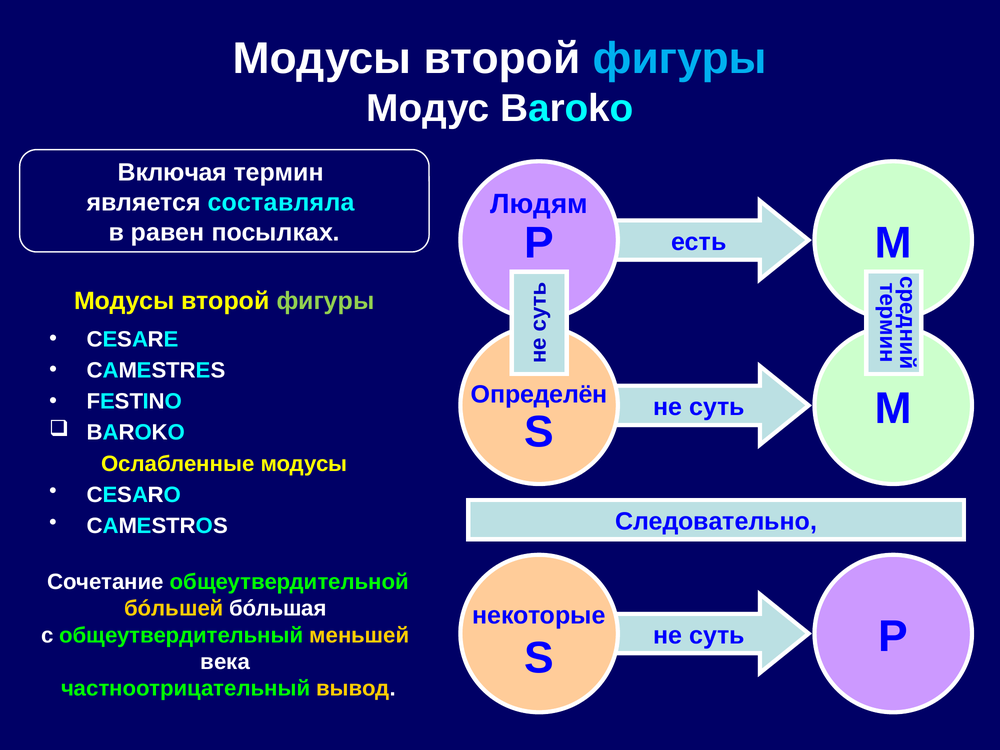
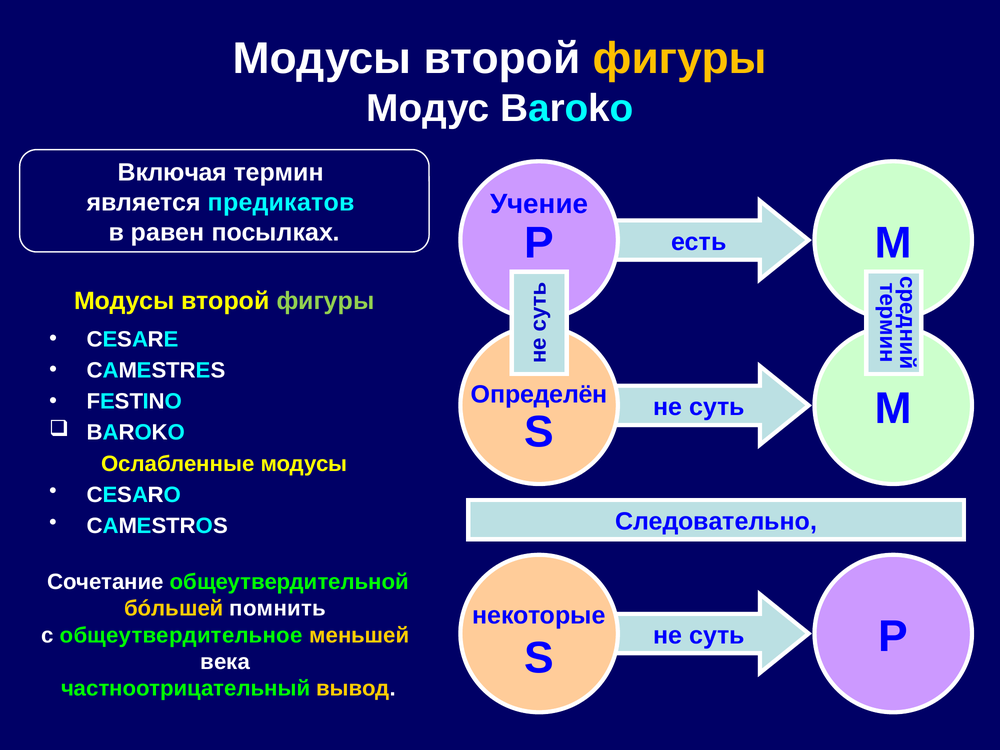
фигуры at (680, 59) colour: light blue -> yellow
составляла: составляла -> предикатов
Людям: Людям -> Учение
бóльшая: бóльшая -> помнить
общеутвердительный: общеутвердительный -> общеутвердительное
